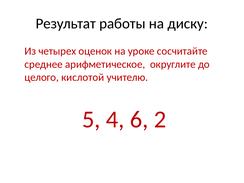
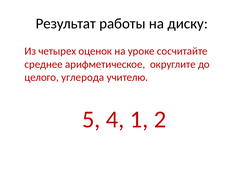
кислотой: кислотой -> углерода
6: 6 -> 1
